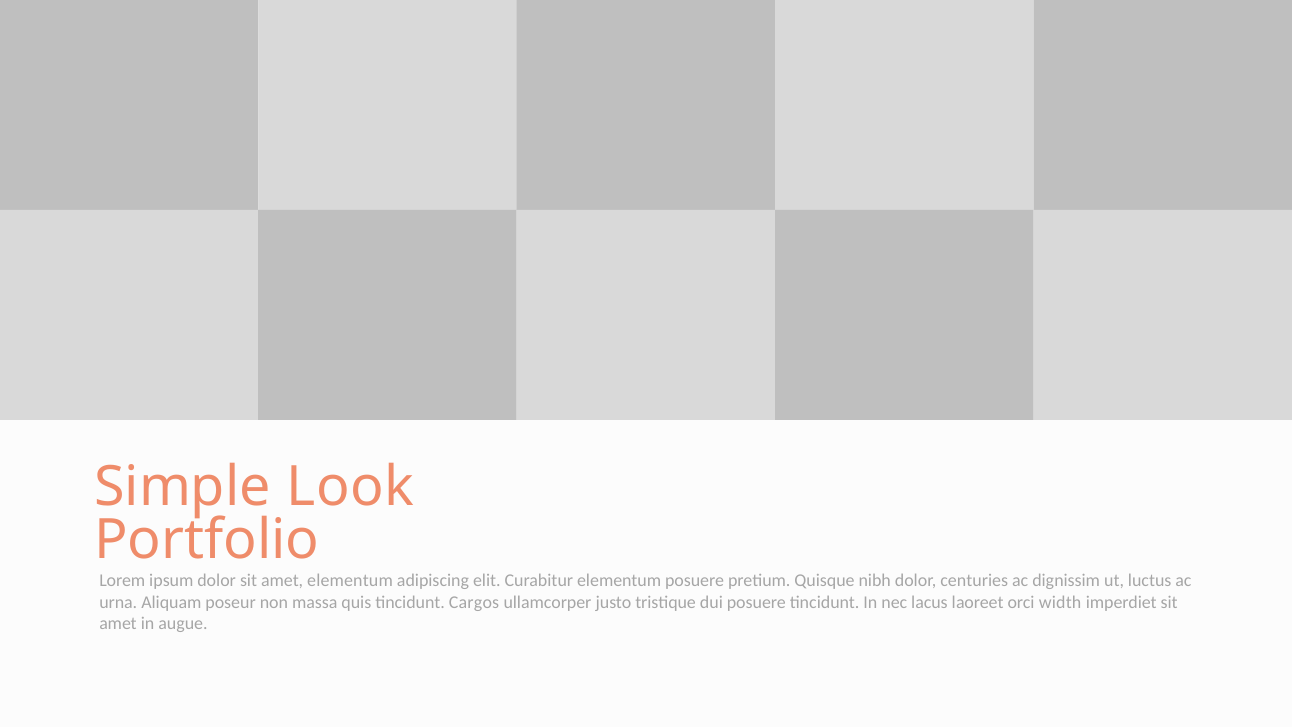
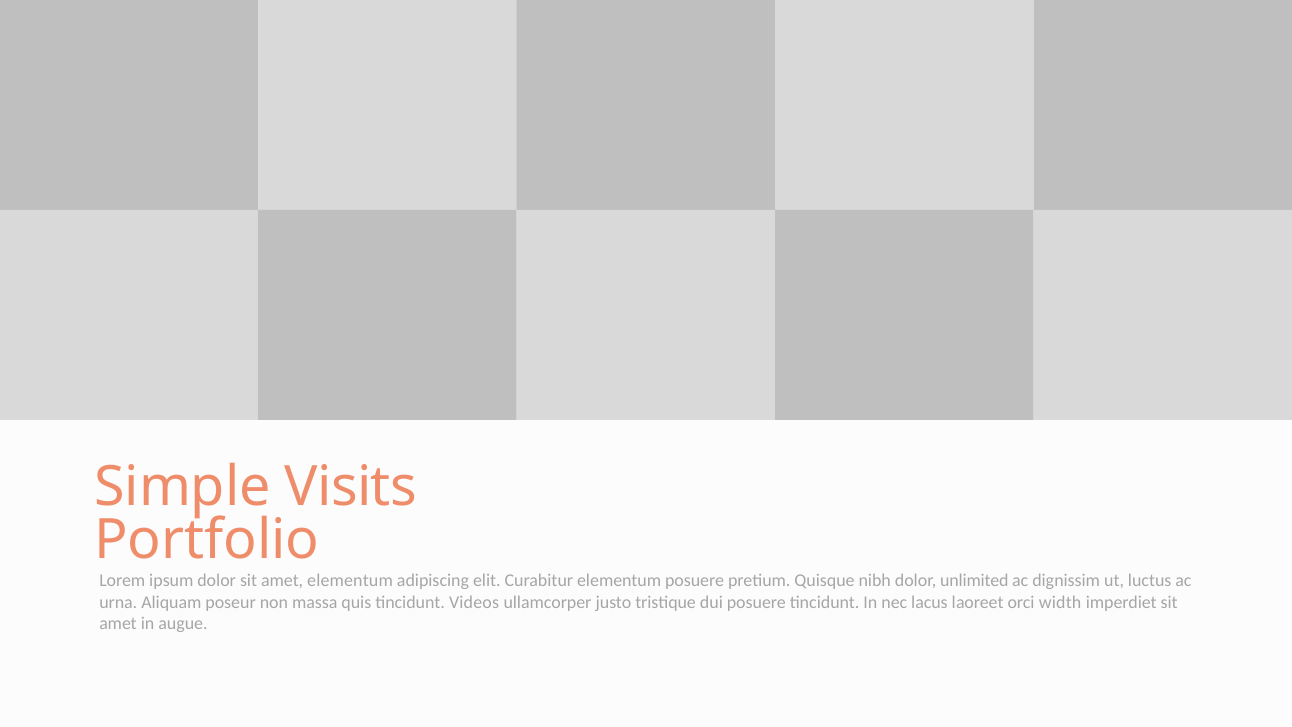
Look: Look -> Visits
centuries: centuries -> unlimited
Cargos: Cargos -> Videos
